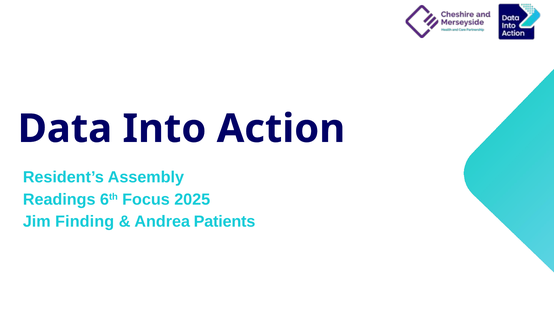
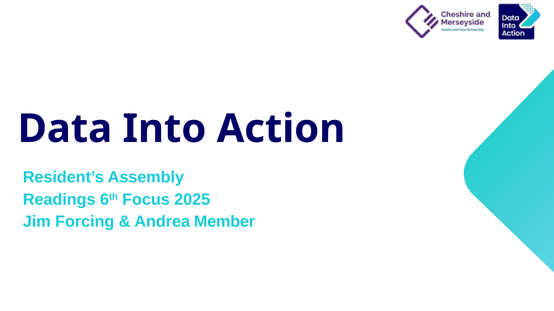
Finding: Finding -> Forcing
Patients: Patients -> Member
